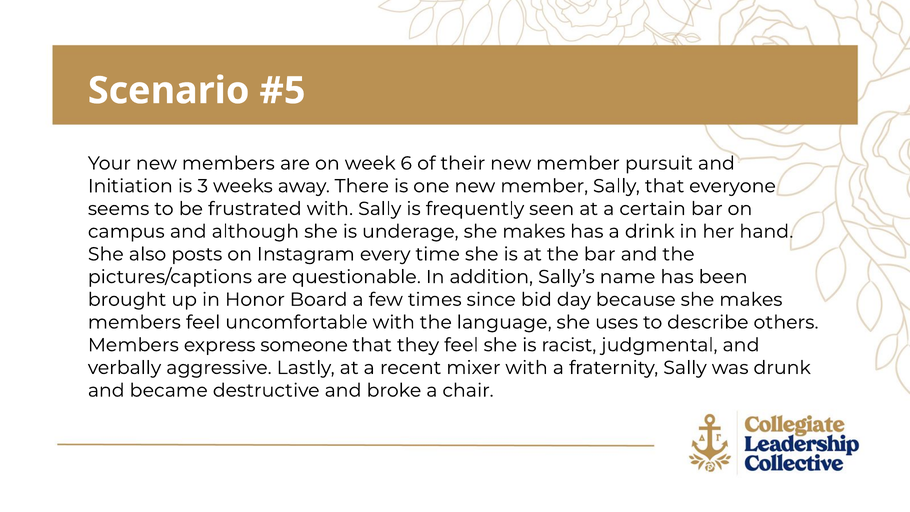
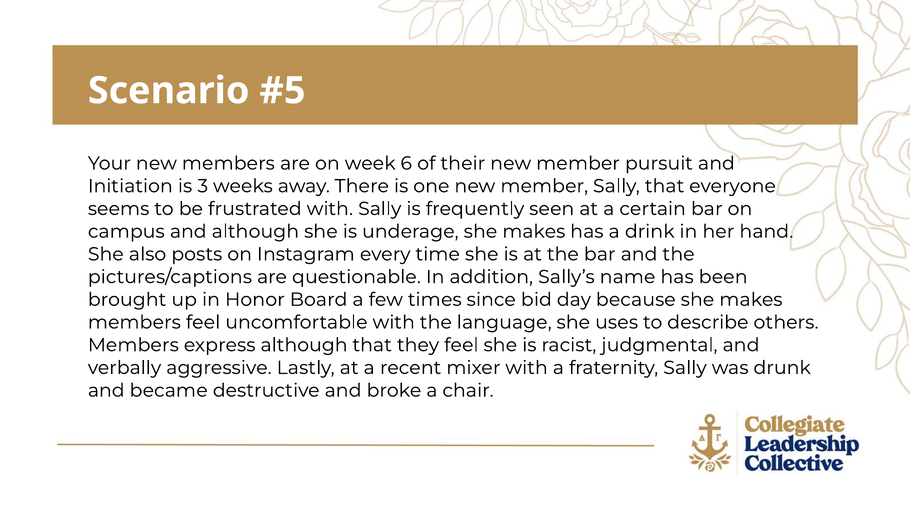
express someone: someone -> although
